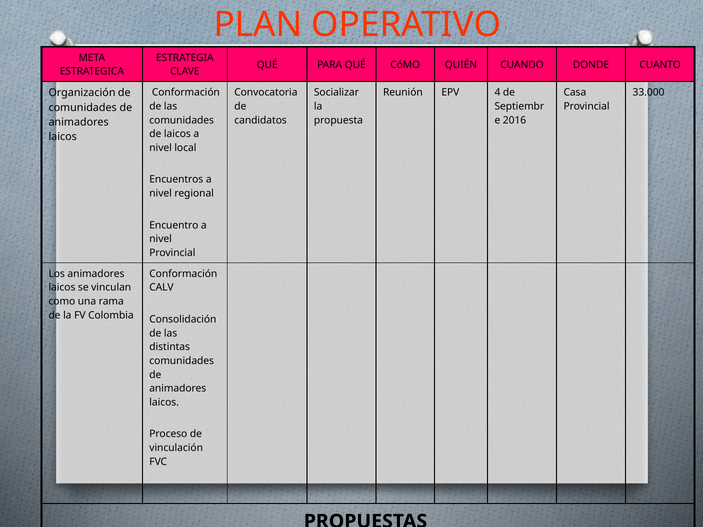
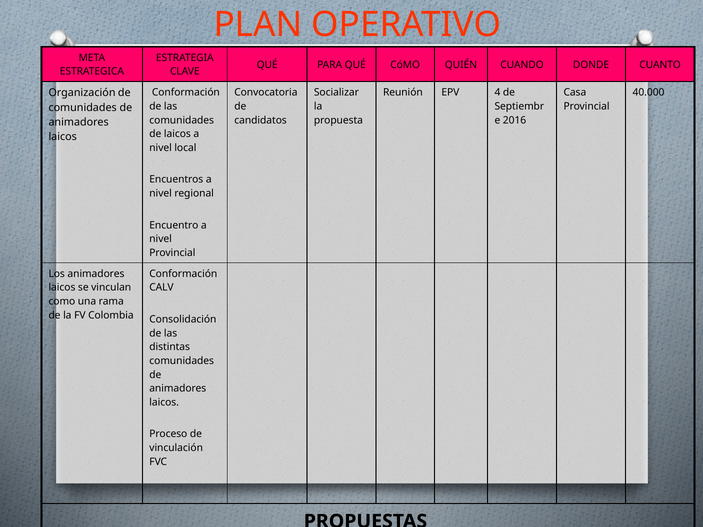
33.000: 33.000 -> 40.000
